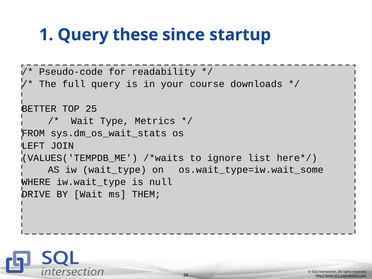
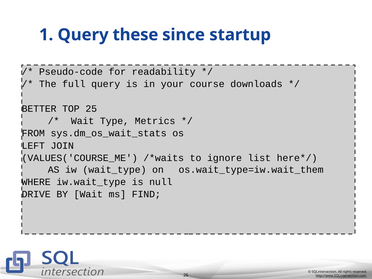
VALUES('TEMPDB_ME: VALUES('TEMPDB_ME -> VALUES('COURSE_ME
os.wait_type=iw.wait_some: os.wait_type=iw.wait_some -> os.wait_type=iw.wait_them
THEM: THEM -> FIND
